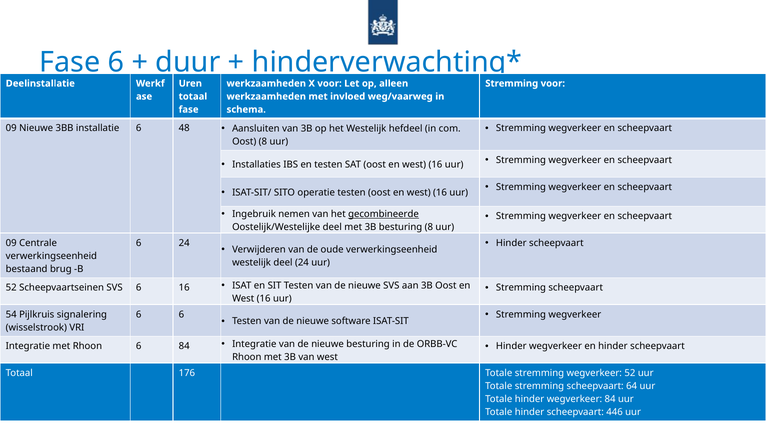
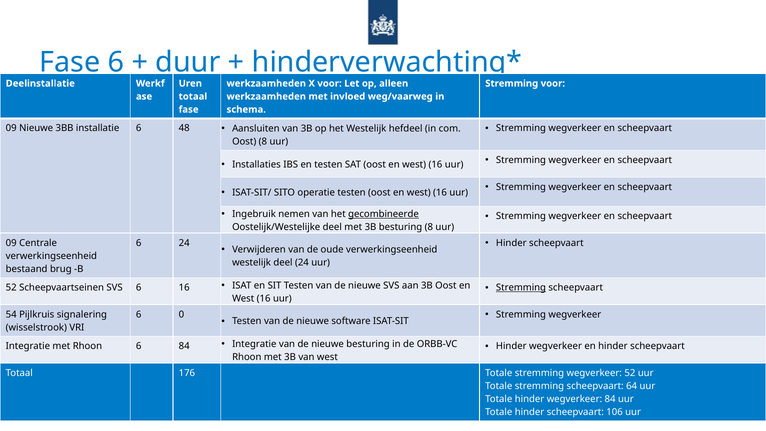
Stremming at (521, 288) underline: none -> present
6 6: 6 -> 0
446: 446 -> 106
